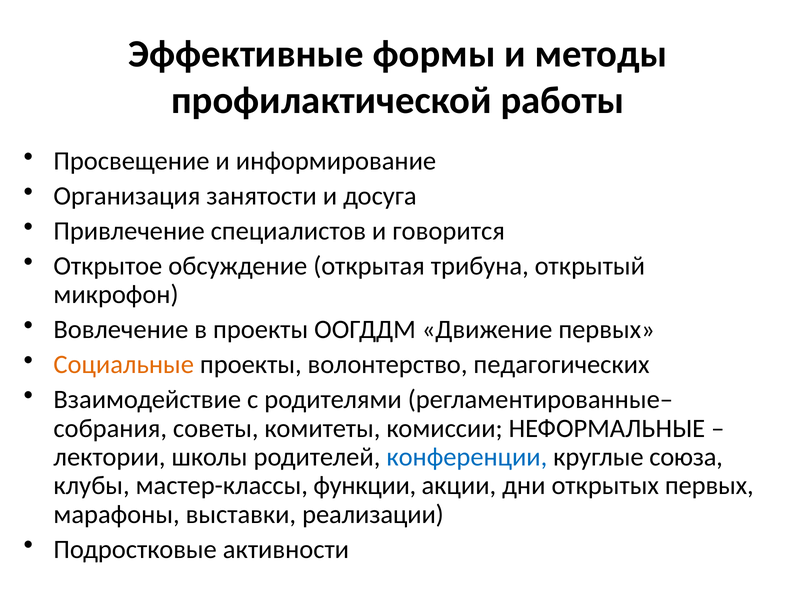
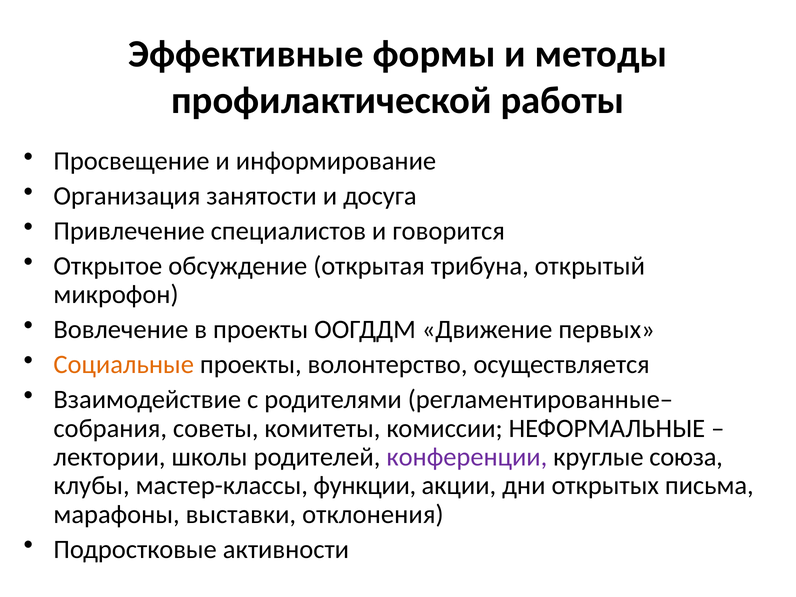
педагогических: педагогических -> осуществляется
конференции colour: blue -> purple
открытых первых: первых -> письма
реализации: реализации -> отклонения
